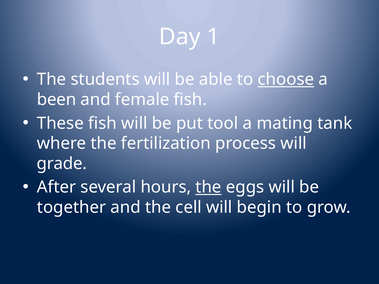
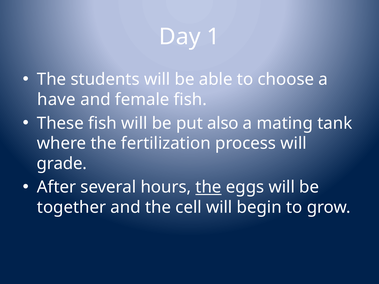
choose underline: present -> none
been: been -> have
tool: tool -> also
